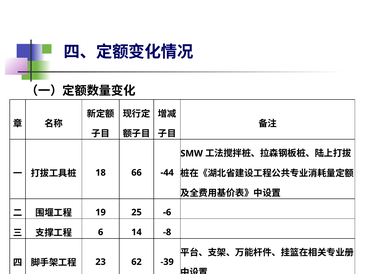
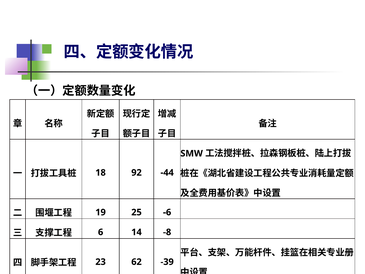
66: 66 -> 92
